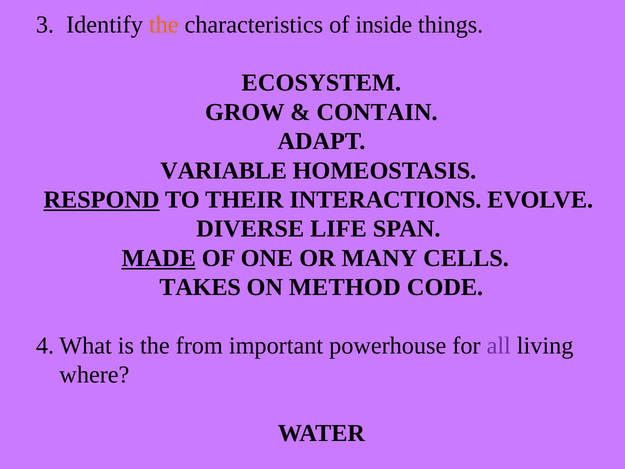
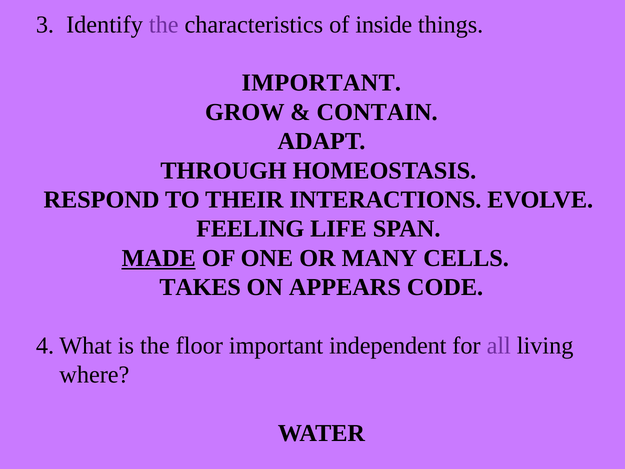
the at (164, 25) colour: orange -> purple
ECOSYSTEM at (321, 83): ECOSYSTEM -> IMPORTANT
VARIABLE: VARIABLE -> THROUGH
RESPOND underline: present -> none
DIVERSE: DIVERSE -> FEELING
METHOD: METHOD -> APPEARS
from: from -> floor
powerhouse: powerhouse -> independent
